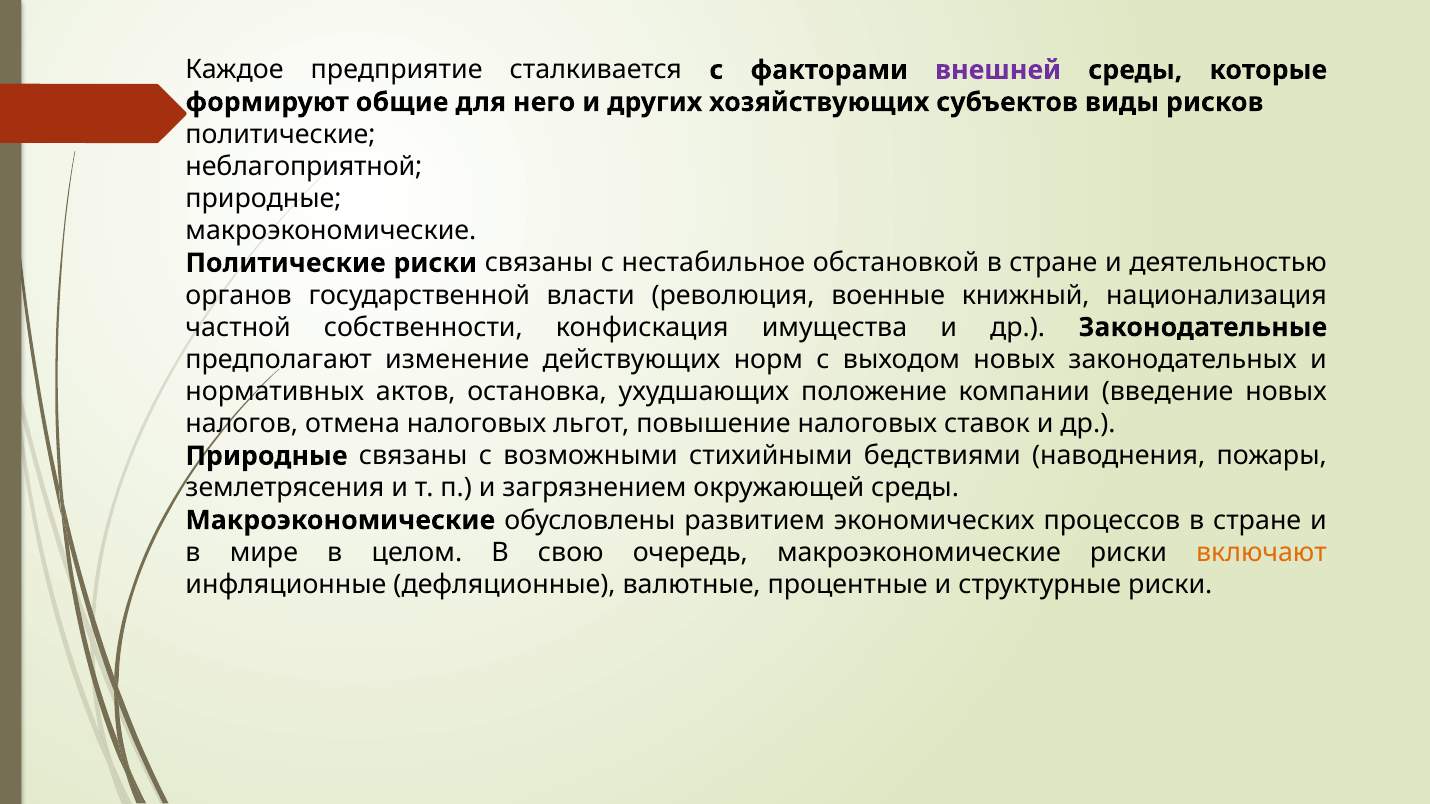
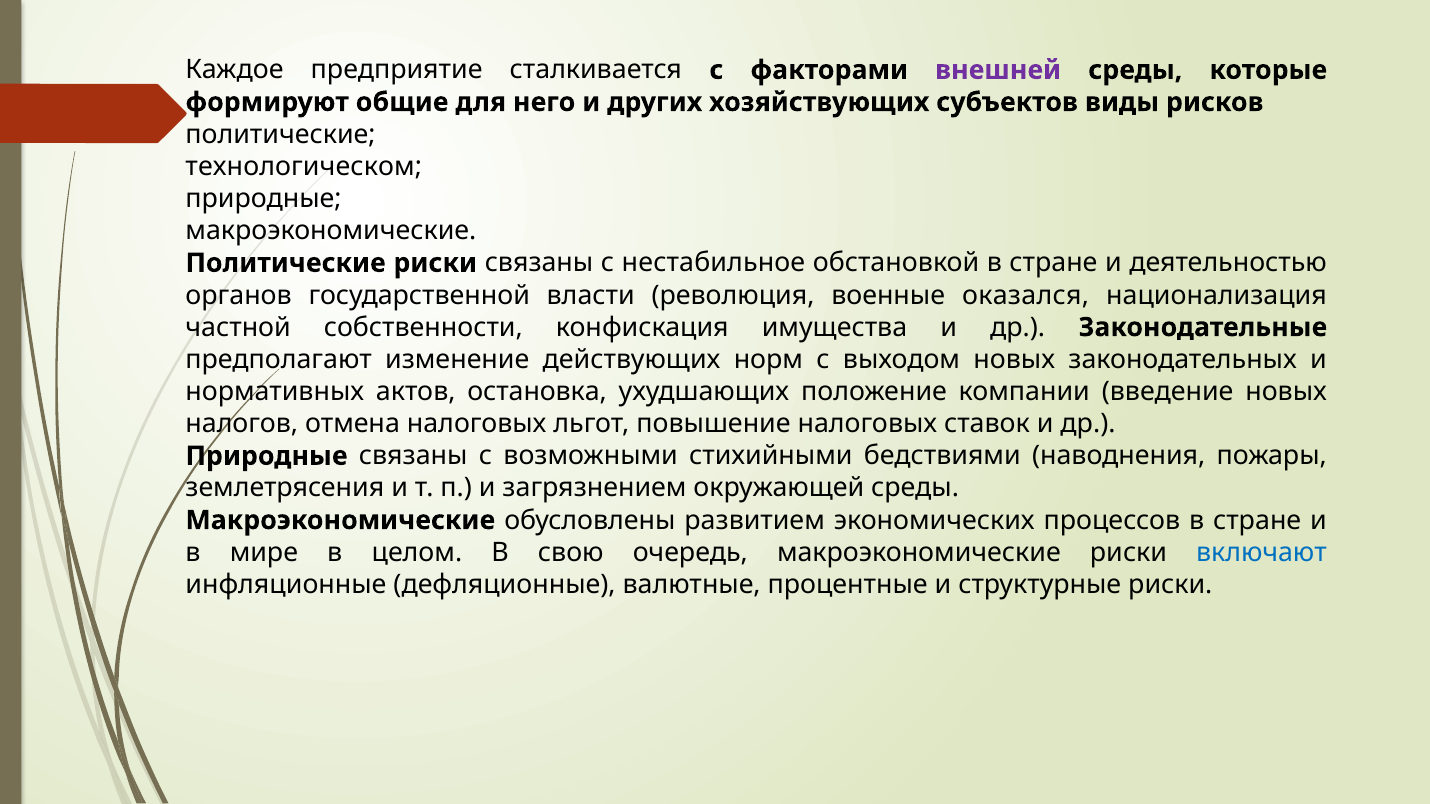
неблагоприятной: неблагоприятной -> технологическом
книжный: книжный -> оказался
включают colour: orange -> blue
